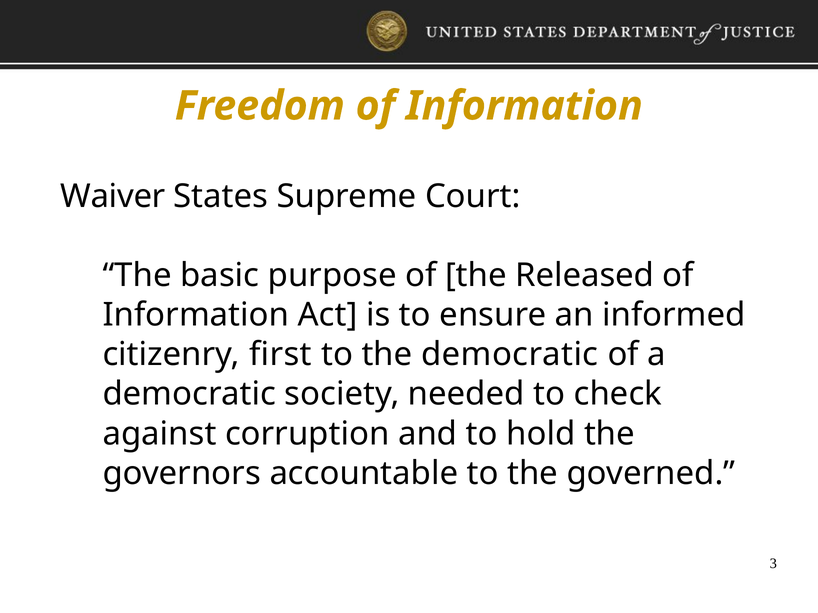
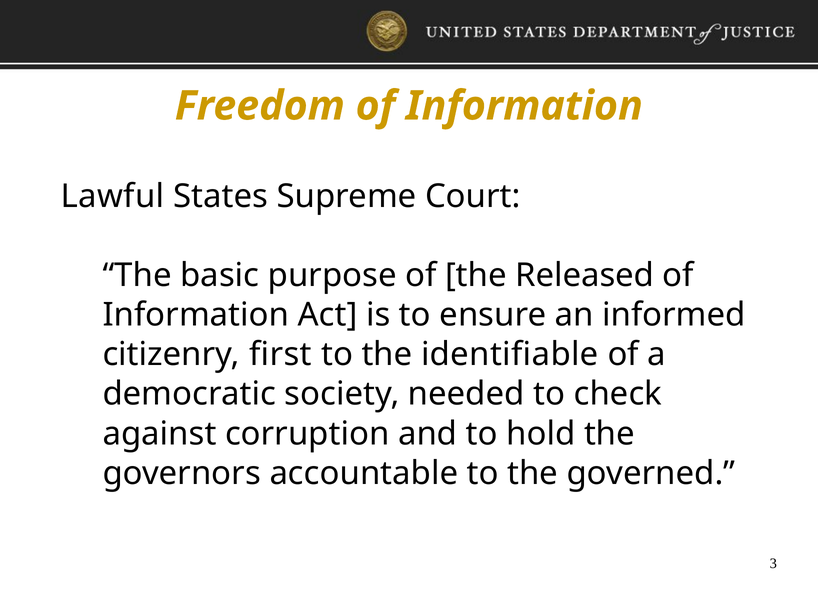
Waiver: Waiver -> Lawful
the democratic: democratic -> identifiable
